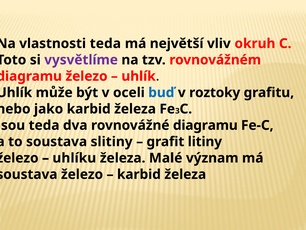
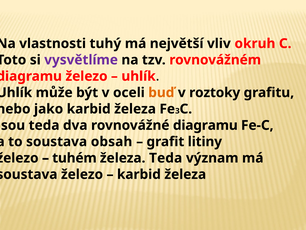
vlastnosti teda: teda -> tuhý
buď colour: blue -> orange
slitiny: slitiny -> obsah
uhlíku: uhlíku -> tuhém
železa Malé: Malé -> Teda
